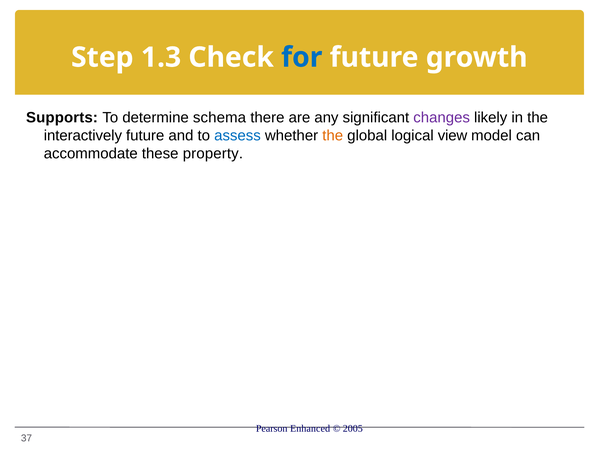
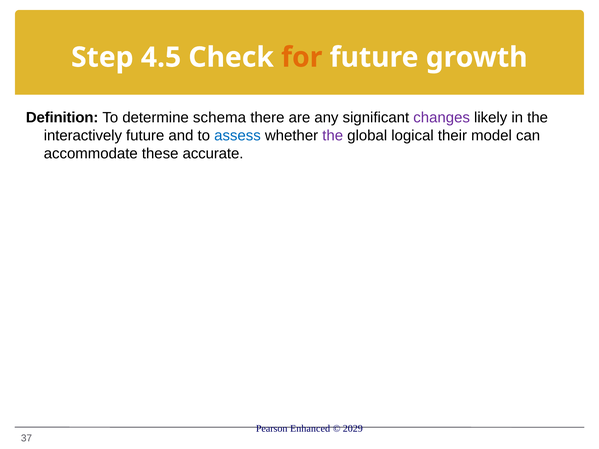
1.3: 1.3 -> 4.5
for colour: blue -> orange
Supports: Supports -> Definition
the at (333, 136) colour: orange -> purple
view: view -> their
property: property -> accurate
2005: 2005 -> 2029
